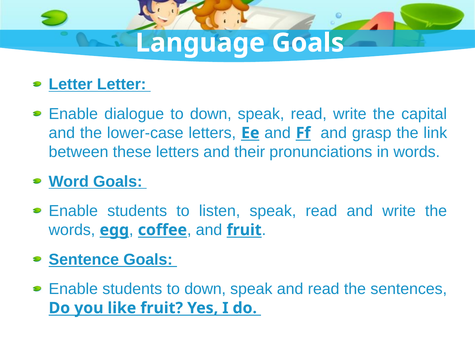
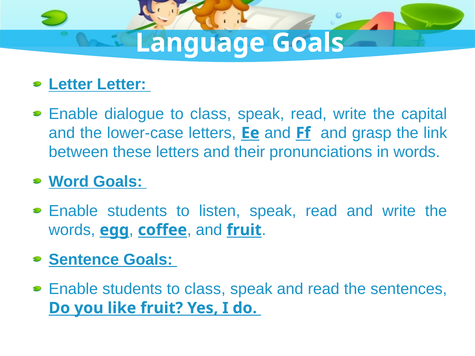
down at (211, 114): down -> class
students to down: down -> class
